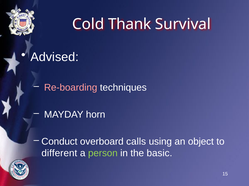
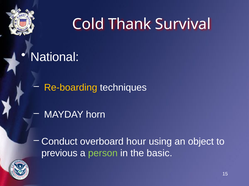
Advised: Advised -> National
Re-boarding colour: pink -> yellow
calls: calls -> hour
different: different -> previous
